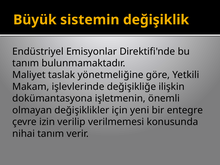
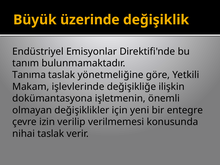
sistemin: sistemin -> üzerinde
Maliyet: Maliyet -> Tanıma
nihai tanım: tanım -> taslak
